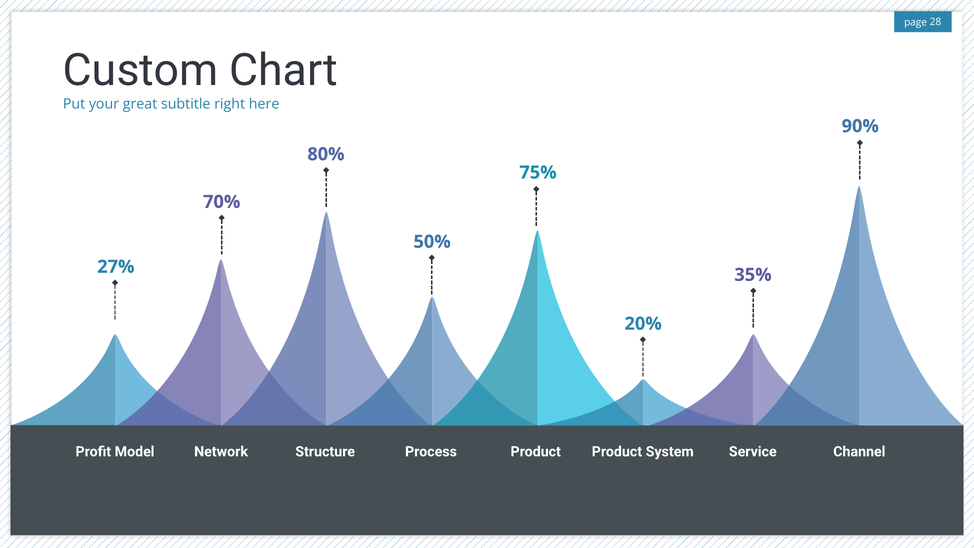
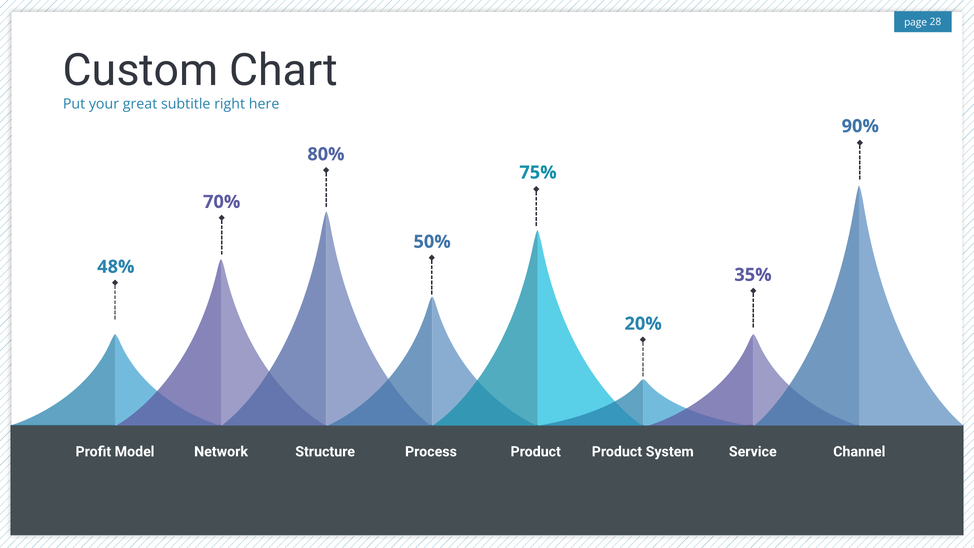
27%: 27% -> 48%
